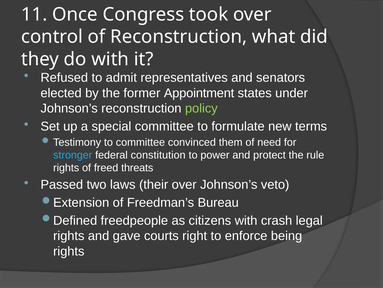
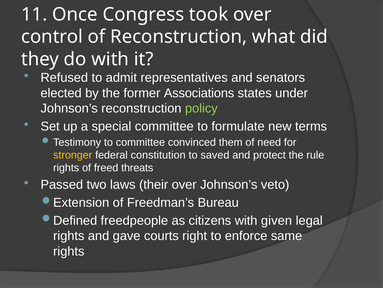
Appointment: Appointment -> Associations
stronger colour: light blue -> yellow
power: power -> saved
crash: crash -> given
being: being -> same
